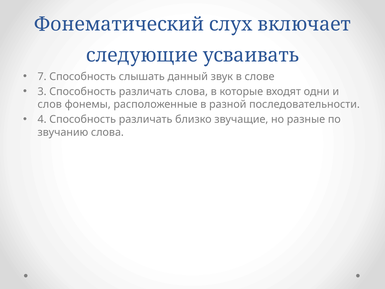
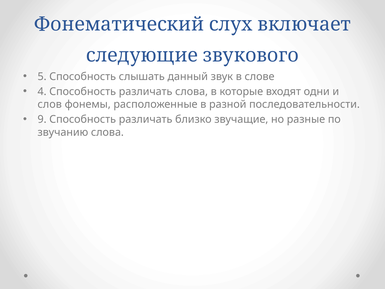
усваивать: усваивать -> звукового
7: 7 -> 5
3: 3 -> 4
4: 4 -> 9
